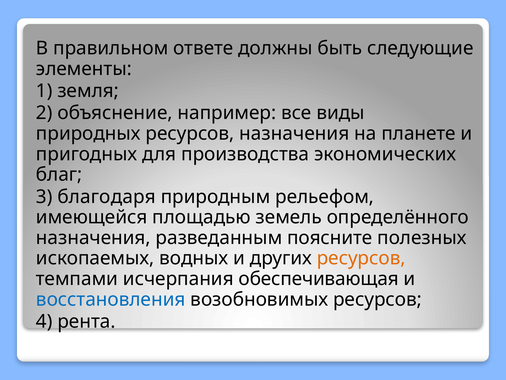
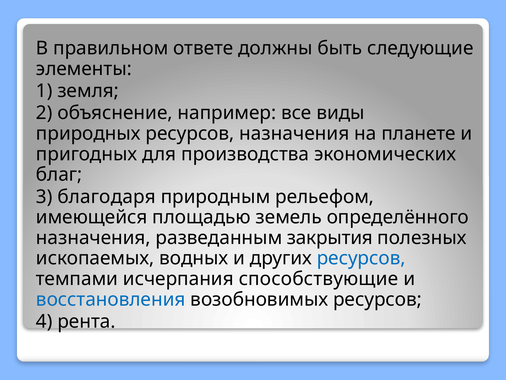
поясните: поясните -> закрытия
ресурсов at (361, 258) colour: orange -> blue
обеспечивающая: обеспечивающая -> способствующие
